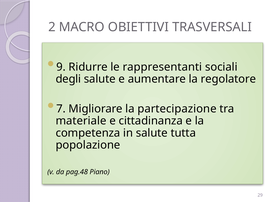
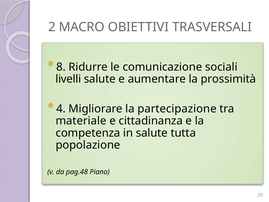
9: 9 -> 8
rappresentanti: rappresentanti -> comunicazione
degli: degli -> livelli
regolatore: regolatore -> prossimità
7: 7 -> 4
